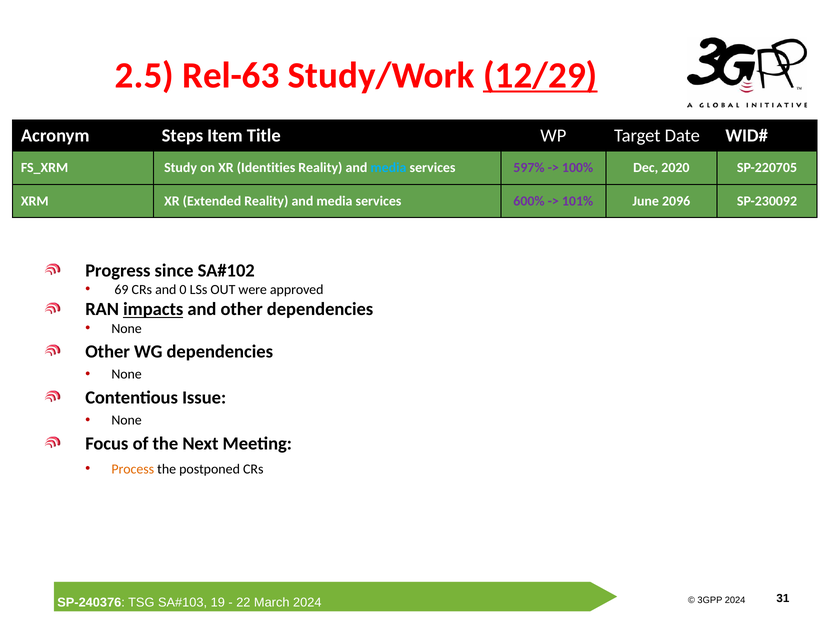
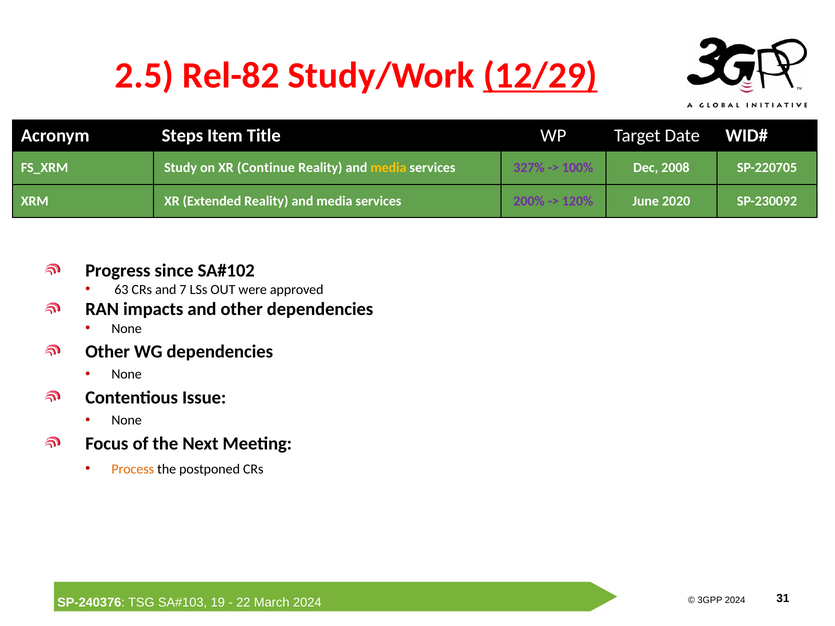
Rel-63: Rel-63 -> Rel-82
Identities: Identities -> Continue
media at (388, 168) colour: light blue -> yellow
597%: 597% -> 327%
2020: 2020 -> 2008
600%: 600% -> 200%
101%: 101% -> 120%
2096: 2096 -> 2020
69: 69 -> 63
0: 0 -> 7
impacts underline: present -> none
